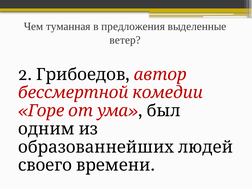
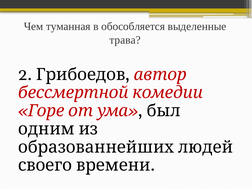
предложения: предложения -> обособляется
ветер: ветер -> трава
